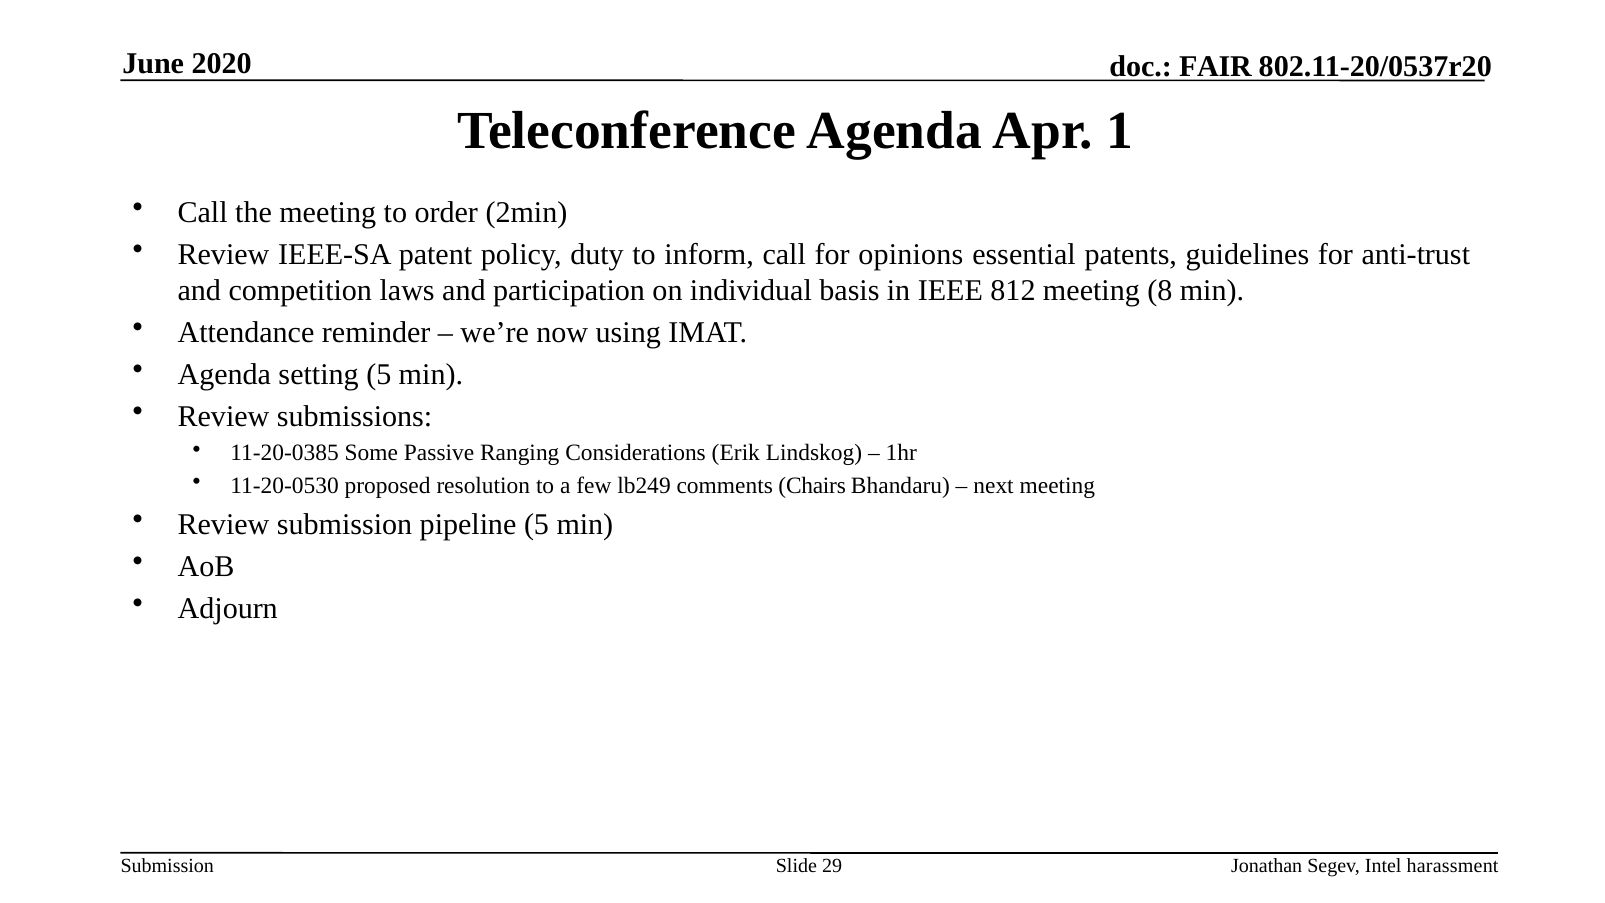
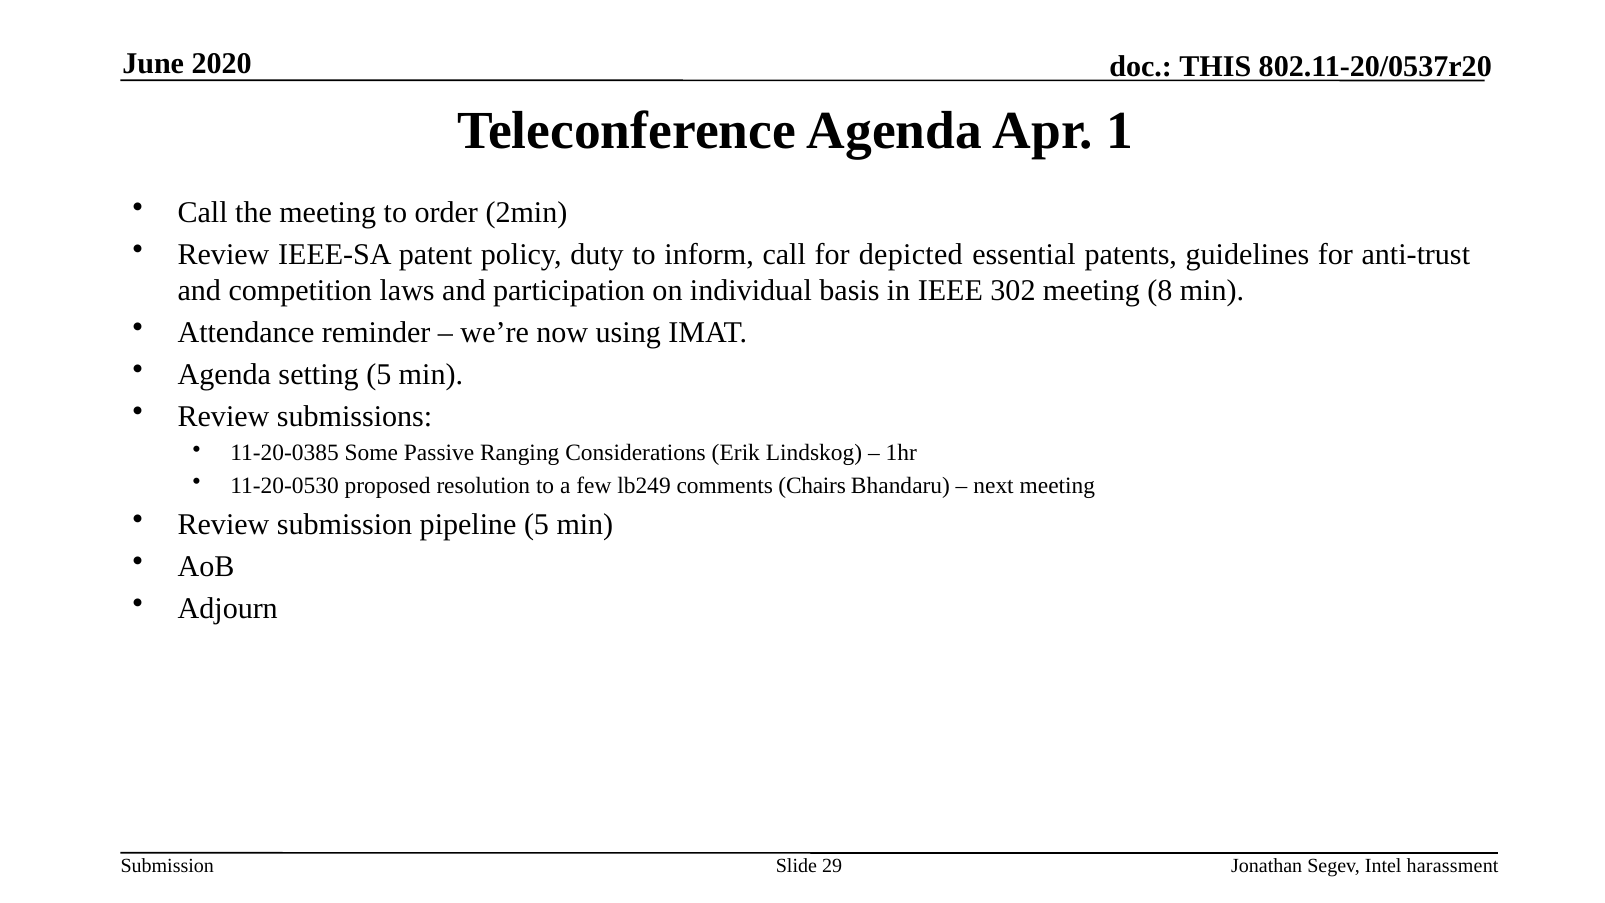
FAIR: FAIR -> THIS
opinions: opinions -> depicted
812: 812 -> 302
